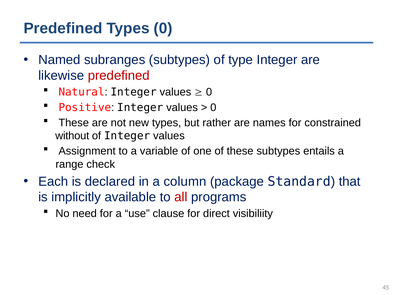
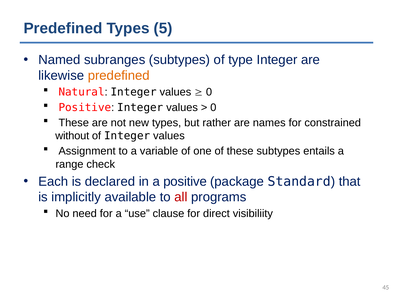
Types 0: 0 -> 5
predefined at (119, 76) colour: red -> orange
a column: column -> positive
